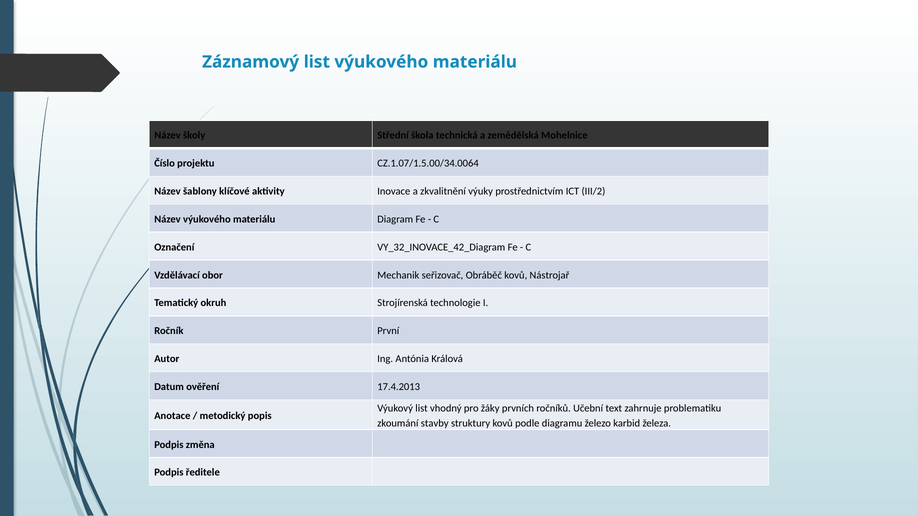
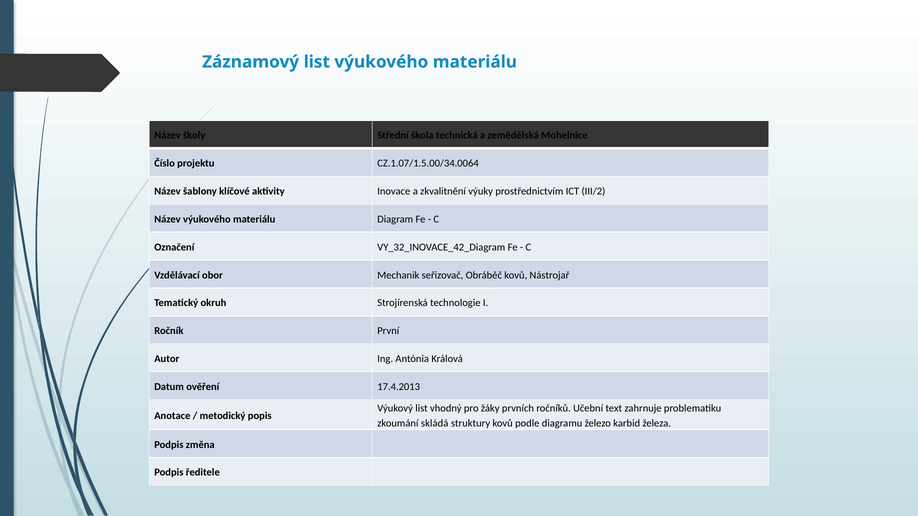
stavby: stavby -> skládá
